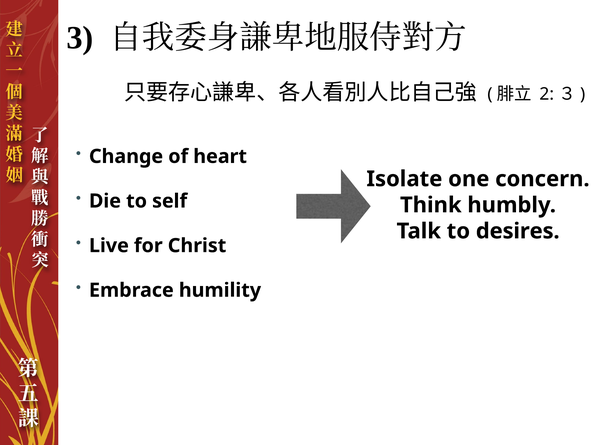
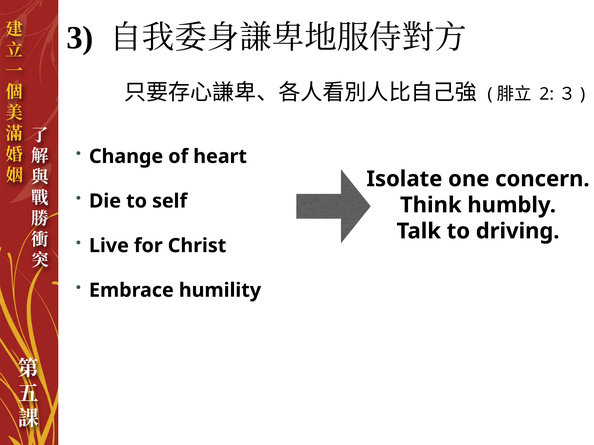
desires: desires -> driving
